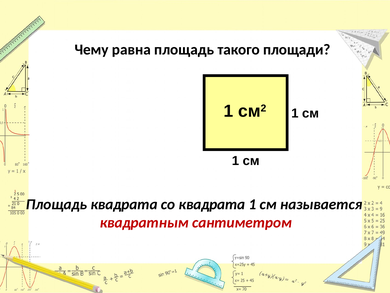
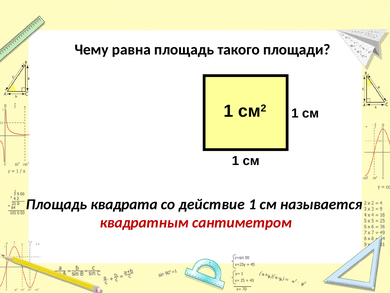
со квадрата: квадрата -> действие
